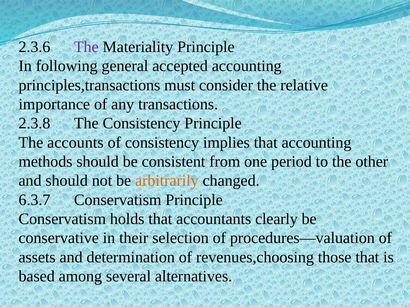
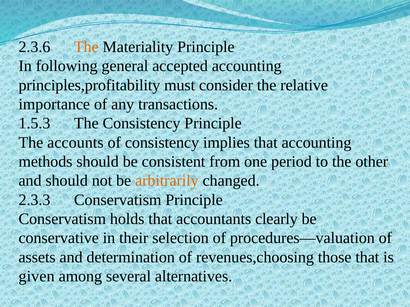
The at (86, 47) colour: purple -> orange
principles,transactions: principles,transactions -> principles,profitability
2.3.8: 2.3.8 -> 1.5.3
6.3.7: 6.3.7 -> 2.3.3
based: based -> given
